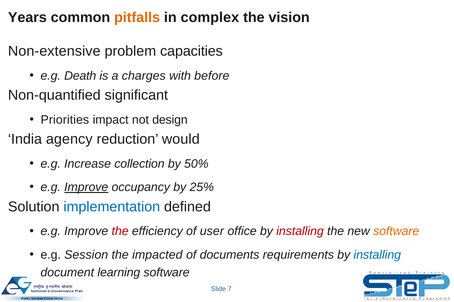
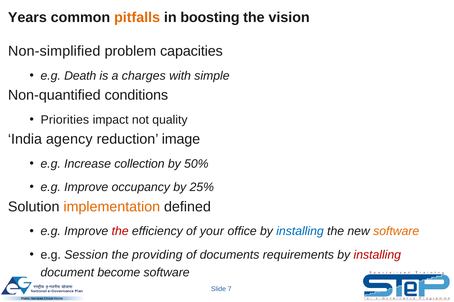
complex: complex -> boosting
Non-extensive: Non-extensive -> Non-simplified
before: before -> simple
significant: significant -> conditions
design: design -> quality
would: would -> image
Improve at (86, 188) underline: present -> none
implementation colour: blue -> orange
user: user -> your
installing at (300, 232) colour: red -> blue
impacted: impacted -> providing
installing at (377, 255) colour: blue -> red
learning: learning -> become
